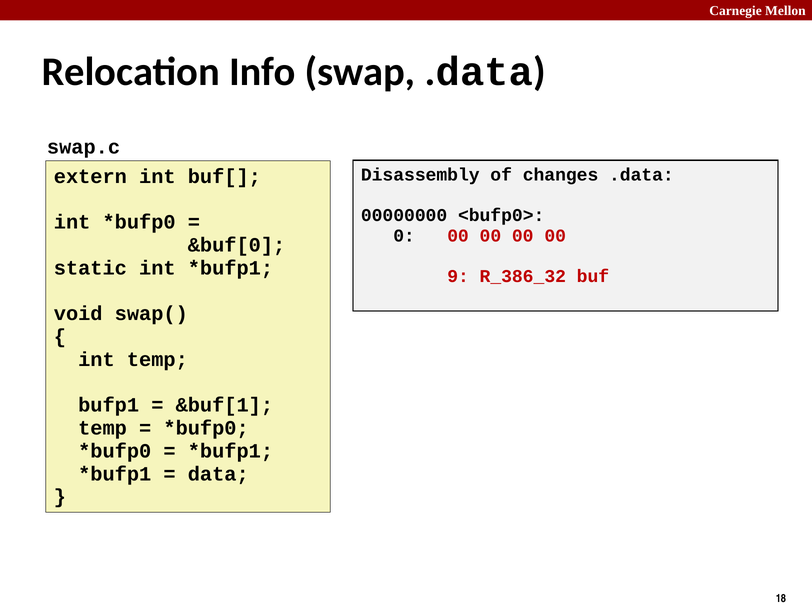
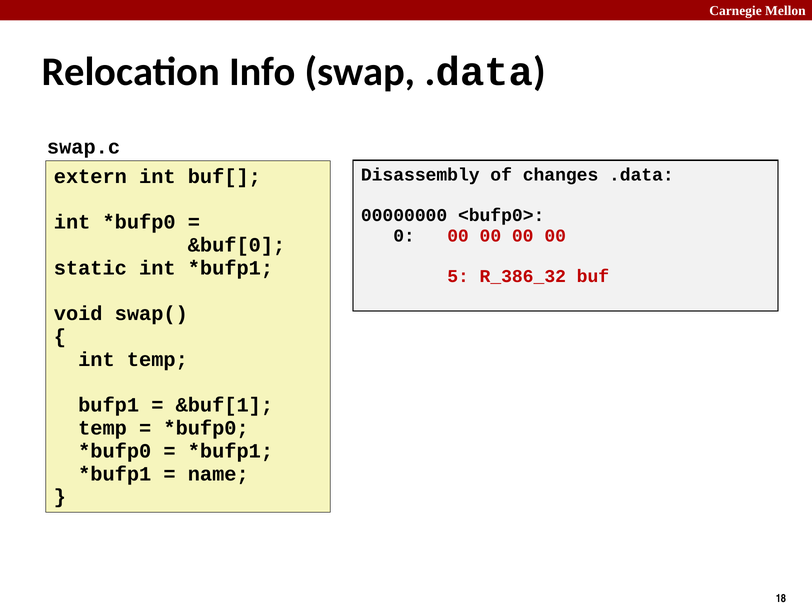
9: 9 -> 5
data: data -> name
